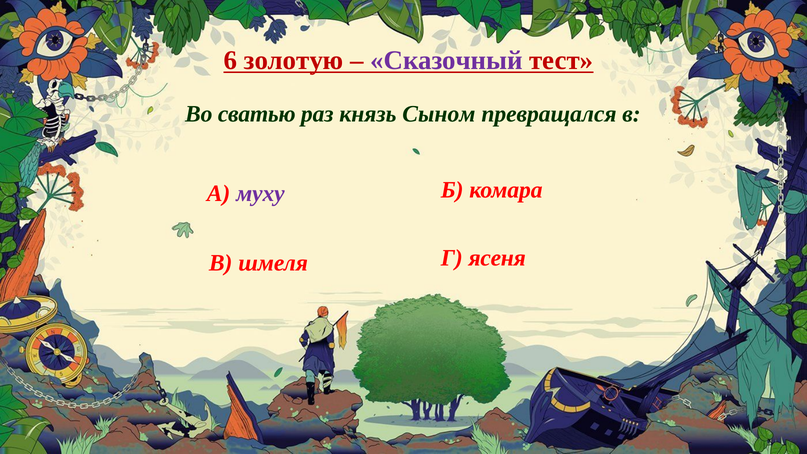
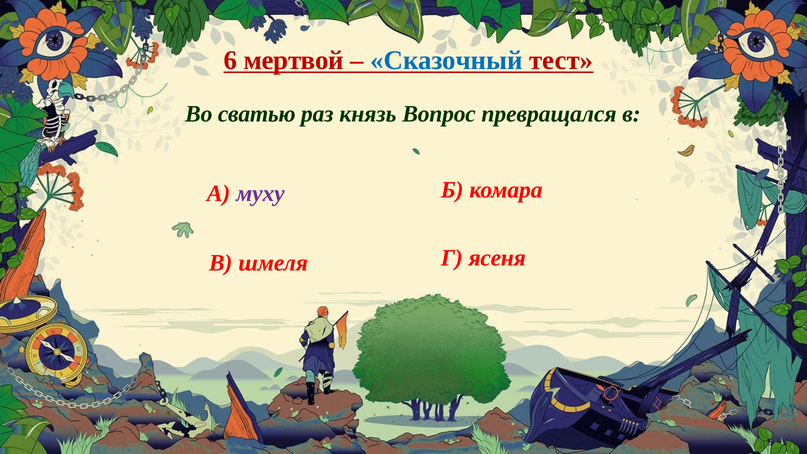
золотую: золотую -> мертвой
Сказочный colour: purple -> blue
Сыном: Сыном -> Вопрос
